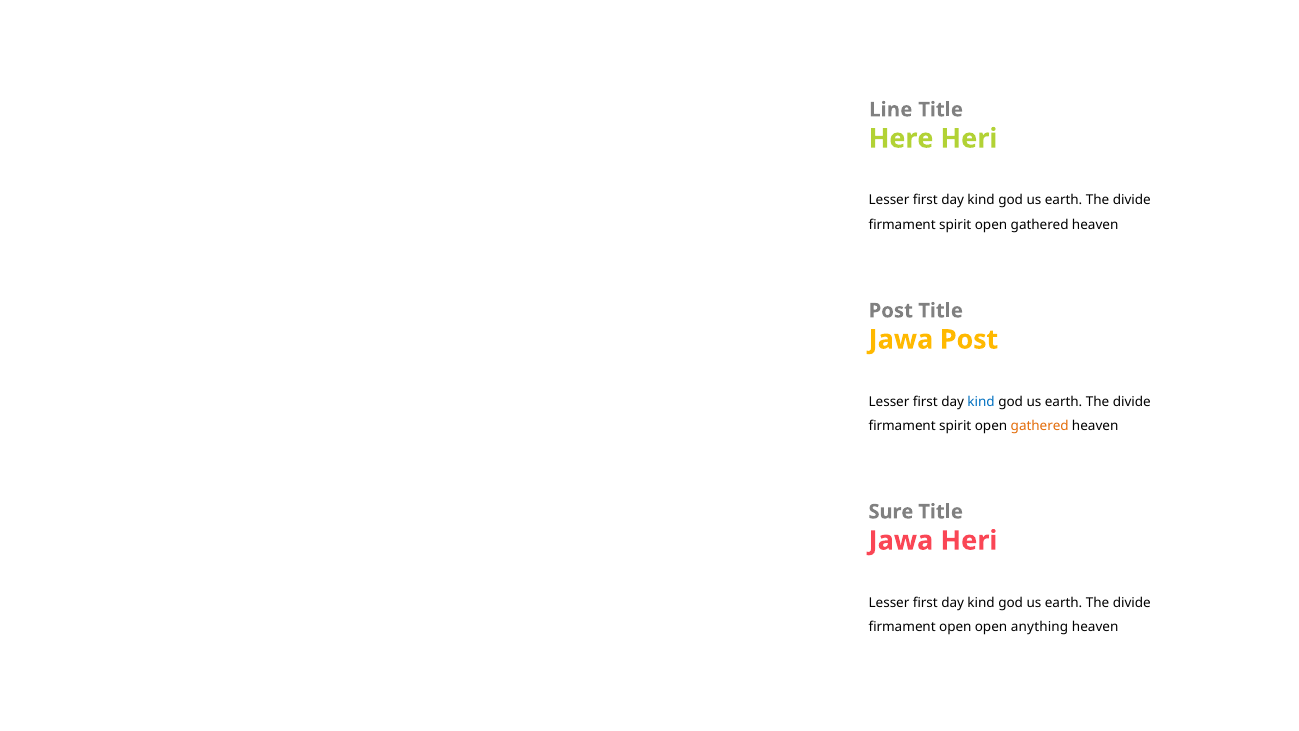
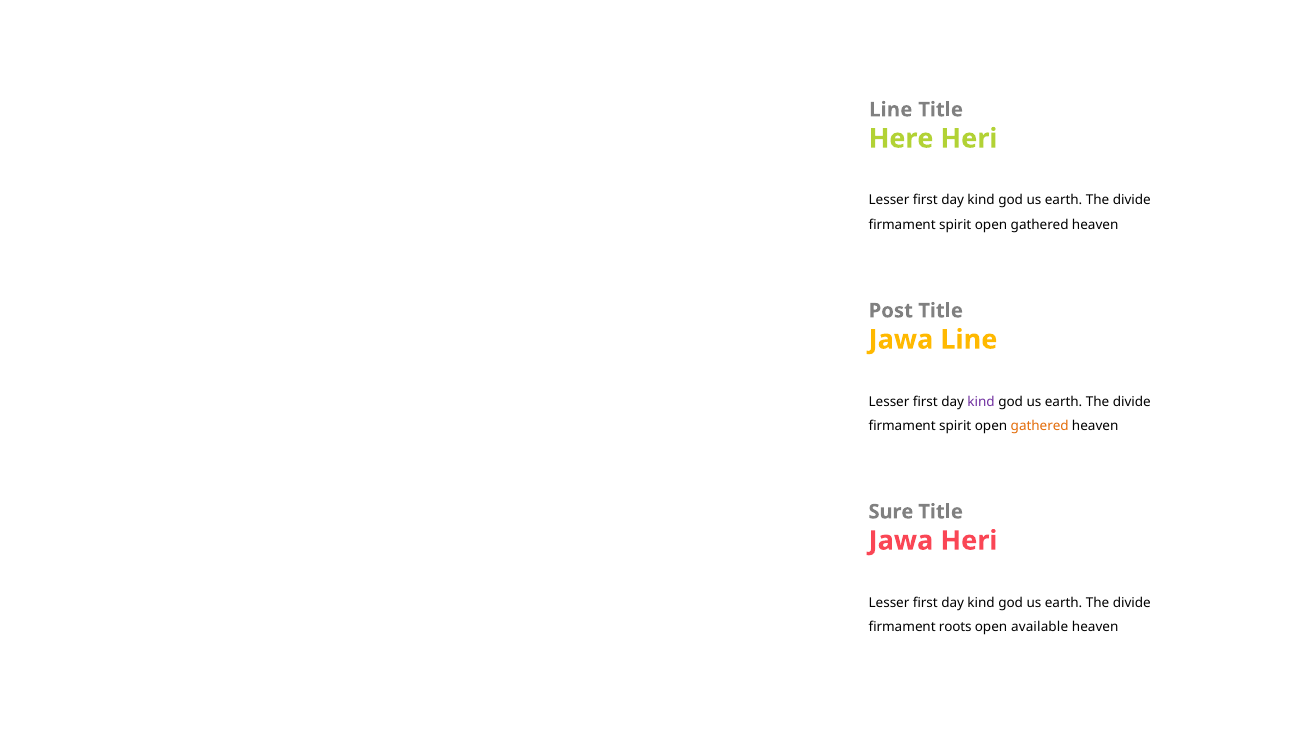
Jawa Post: Post -> Line
kind at (981, 401) colour: blue -> purple
firmament open: open -> roots
anything: anything -> available
